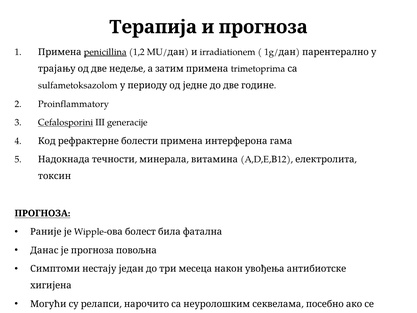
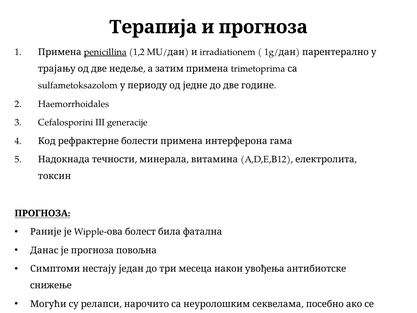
Proinflammatory: Proinflammatory -> Haemorrhoidales
Cefalosporini underline: present -> none
хигијена: хигијена -> снижење
